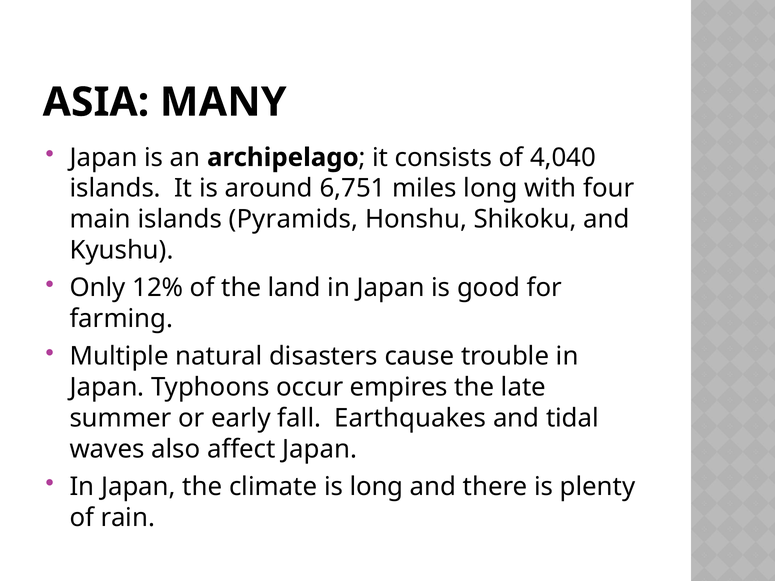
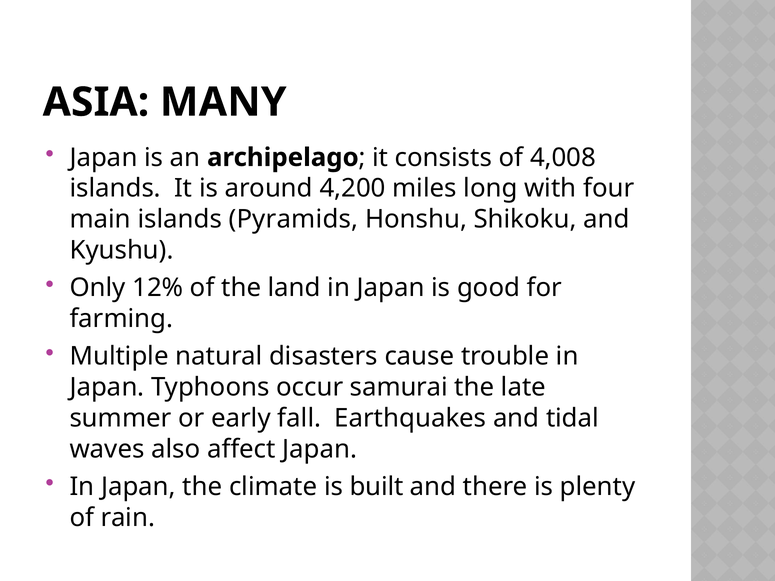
4,040: 4,040 -> 4,008
6,751: 6,751 -> 4,200
empires: empires -> samurai
is long: long -> built
